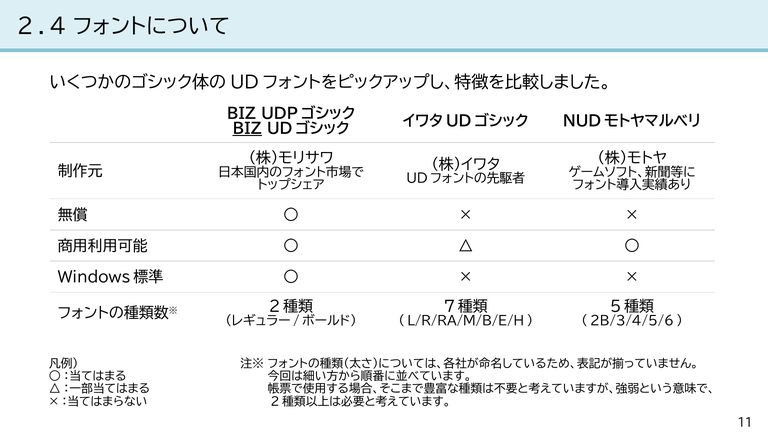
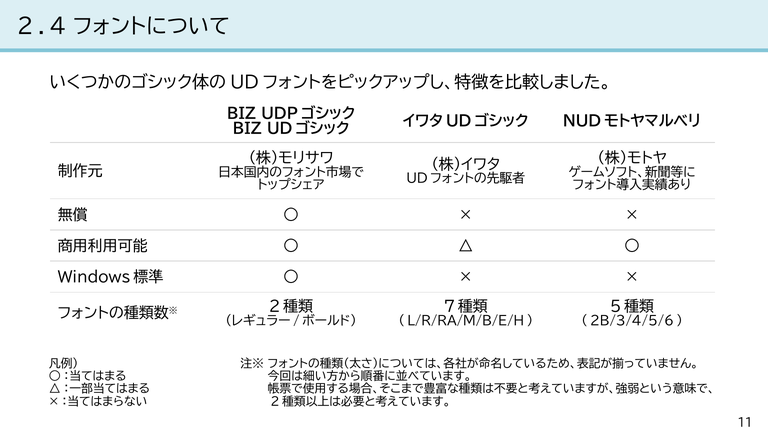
BIZ at (247, 129) underline: present -> none
